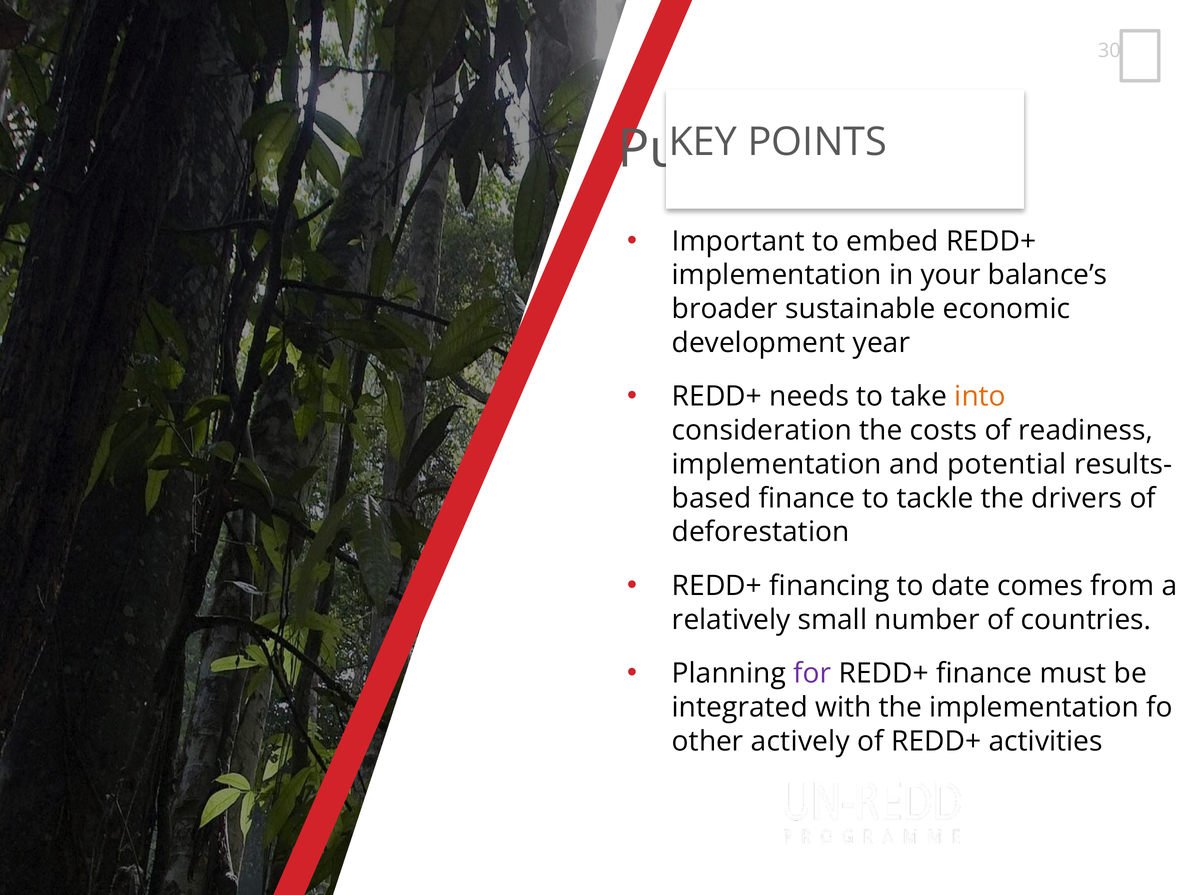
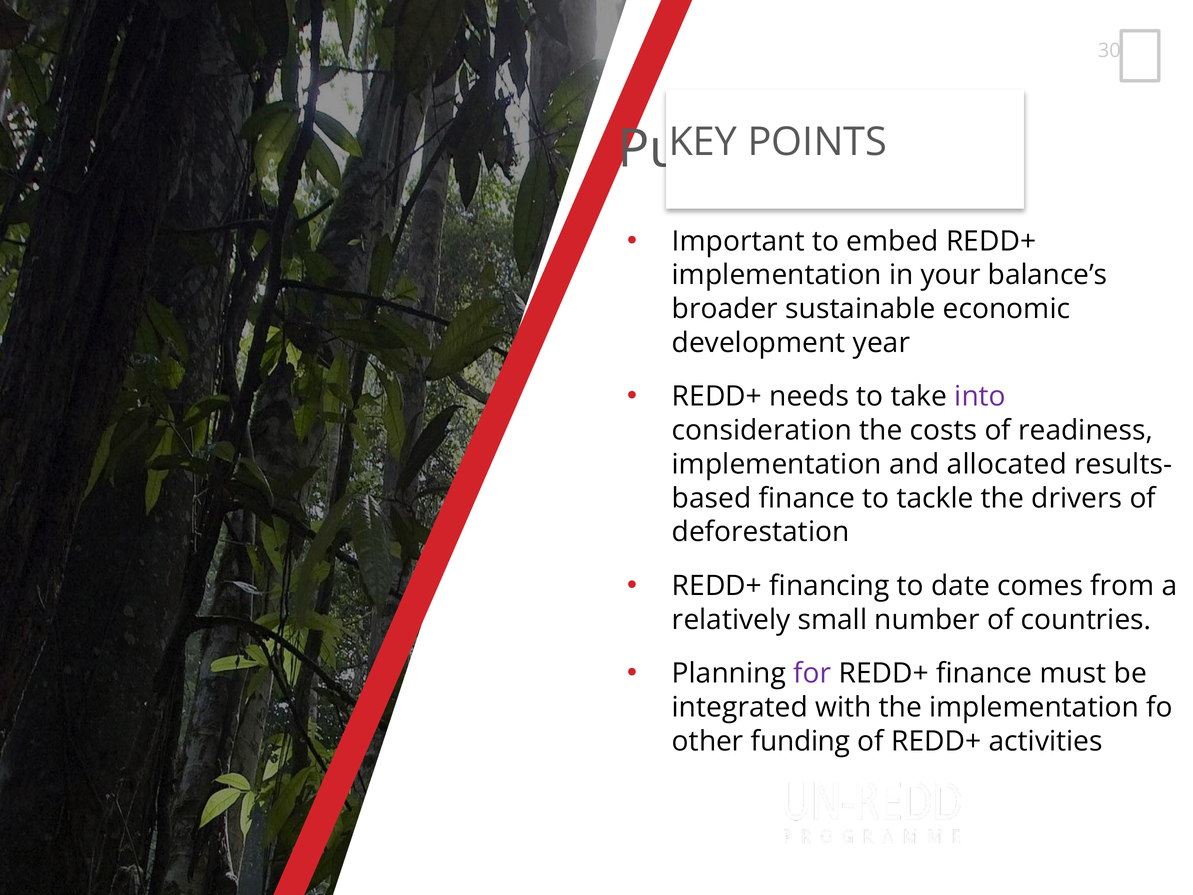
into colour: orange -> purple
potential: potential -> allocated
actively: actively -> funding
